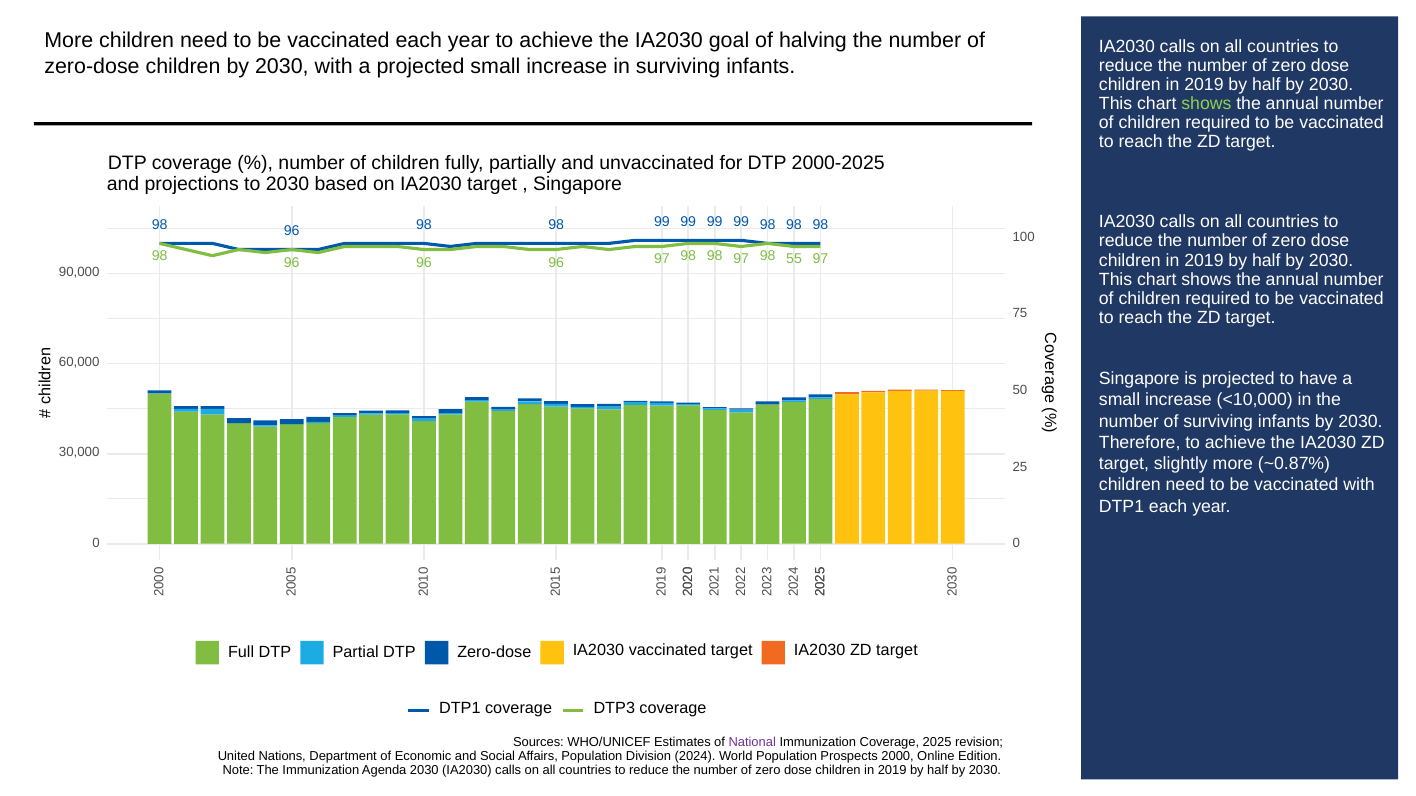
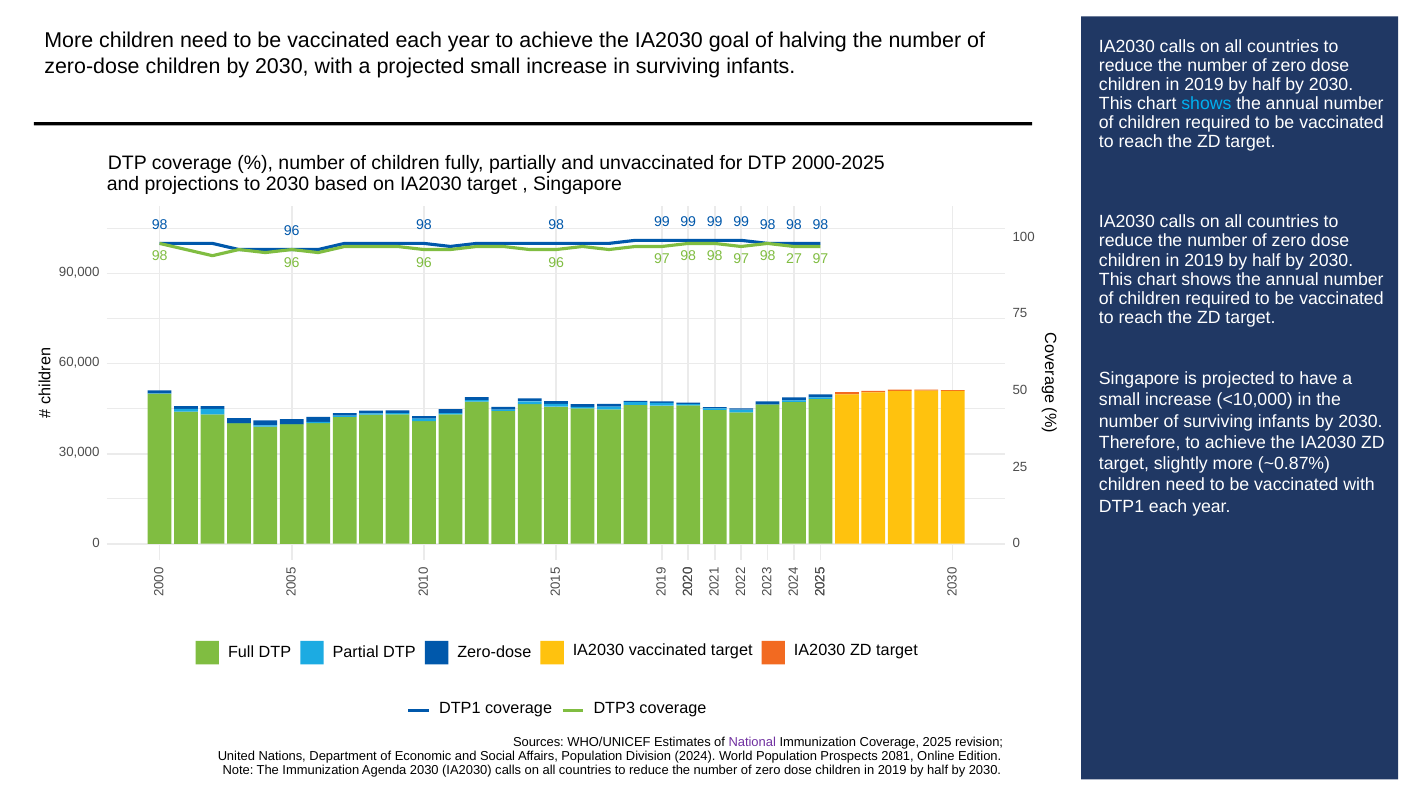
shows at (1206, 104) colour: light green -> light blue
55: 55 -> 27
2000: 2000 -> 2081
